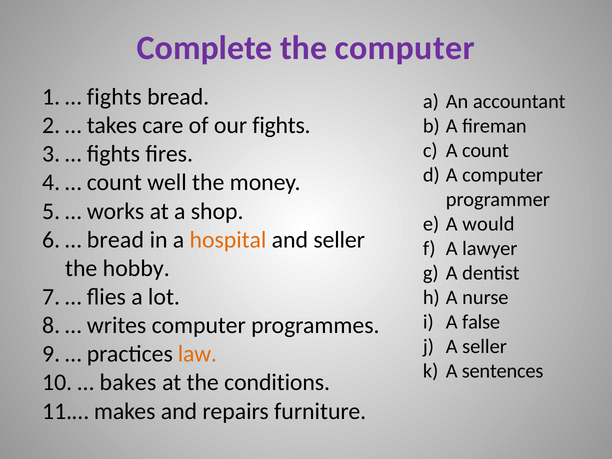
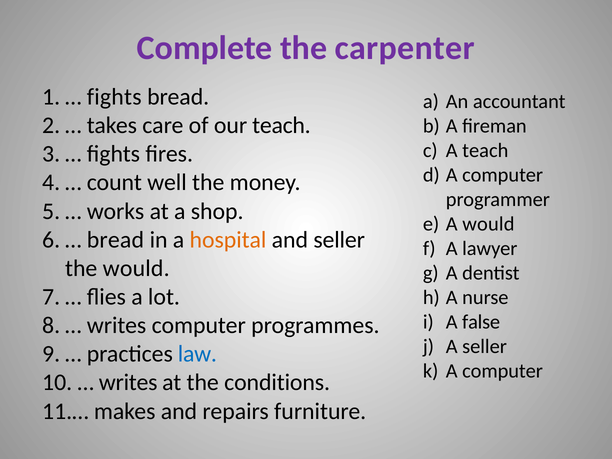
the computer: computer -> carpenter
our fights: fights -> teach
A count: count -> teach
the hobby: hobby -> would
law colour: orange -> blue
sentences at (503, 371): sentences -> computer
bakes at (128, 383): bakes -> writes
